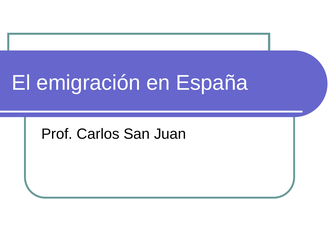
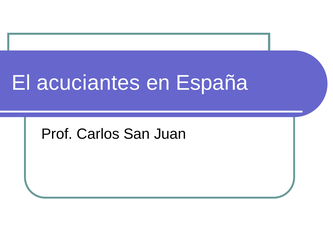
emigración: emigración -> acuciantes
